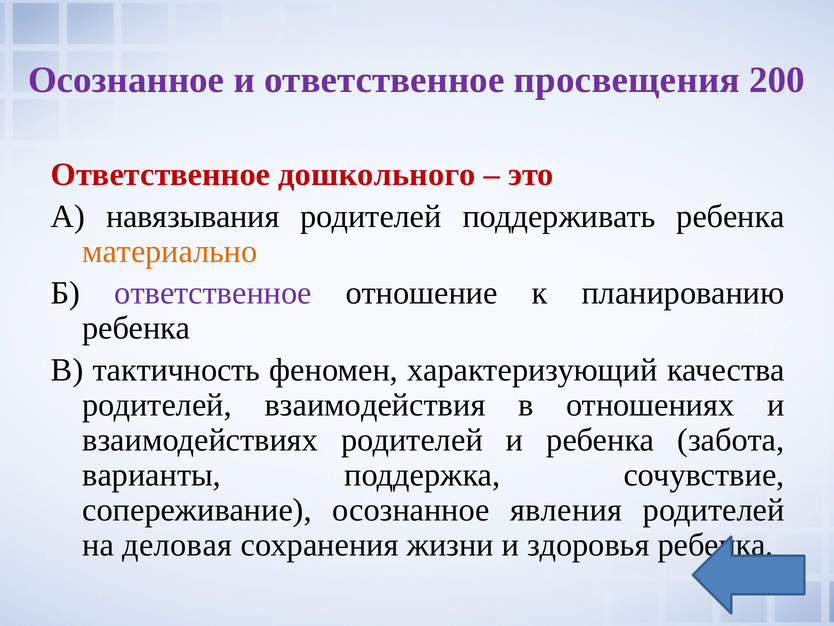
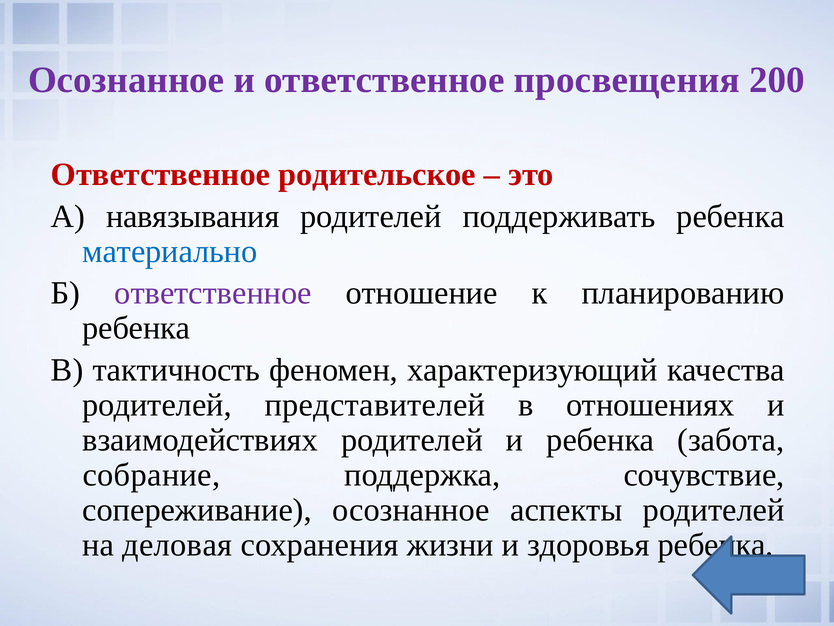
дошкольного: дошкольного -> родительское
материально colour: orange -> blue
взаимодействия: взаимодействия -> представителей
варианты: варианты -> собрание
явления: явления -> аспекты
